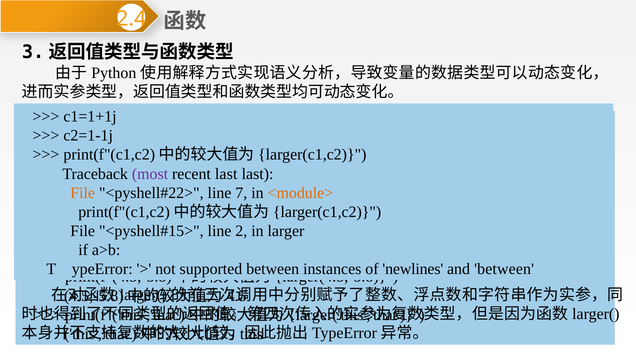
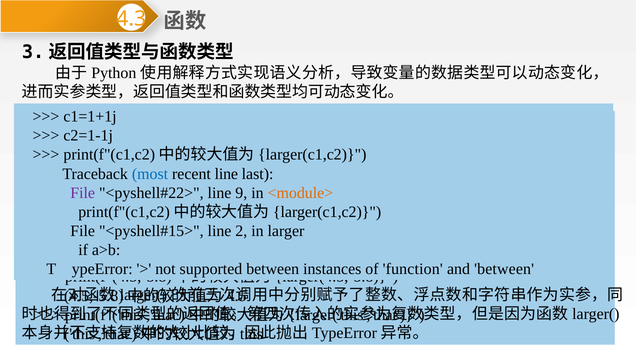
2.4: 2.4 -> 4.3
most colour: purple -> blue
recent last: last -> line
File at (83, 193) colour: orange -> purple
7: 7 -> 9
newlines: newlines -> function
